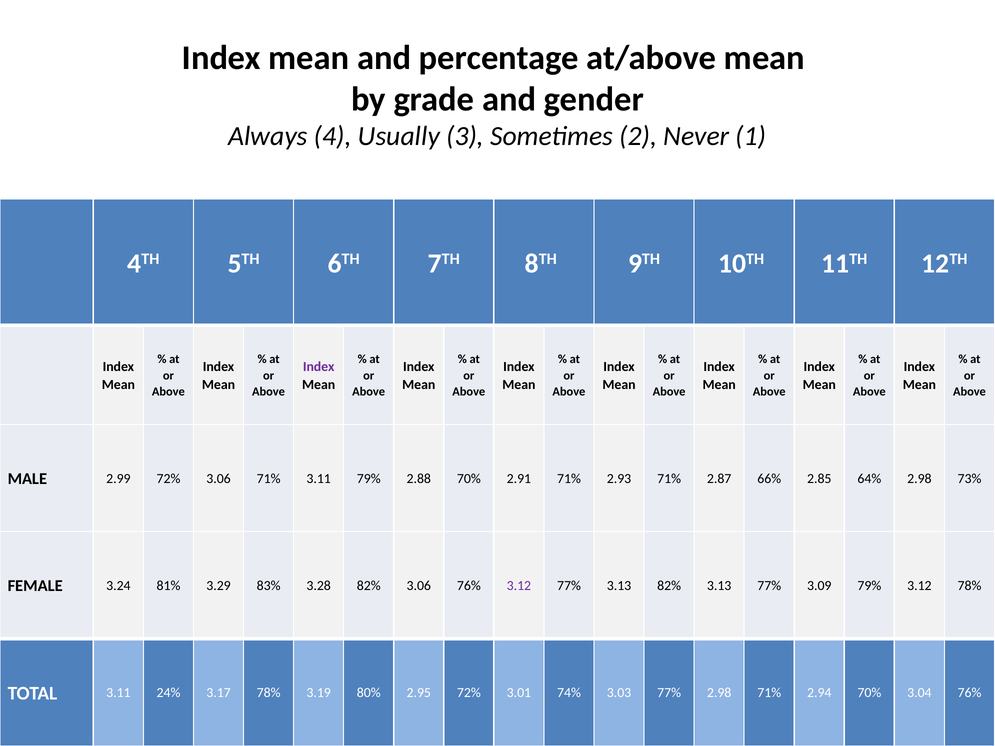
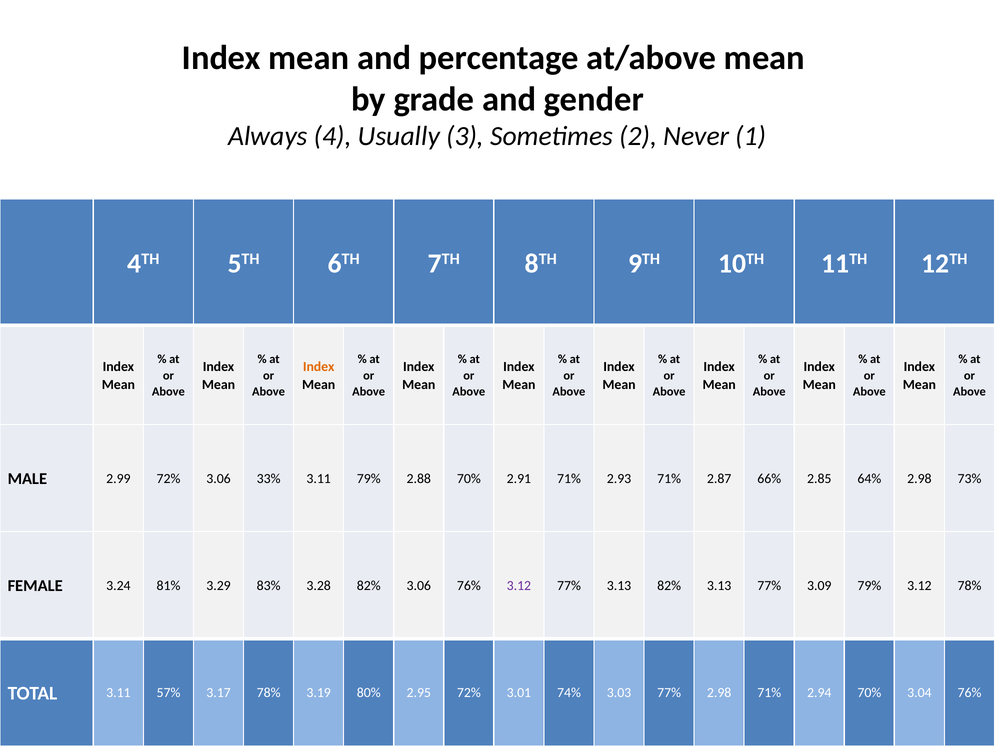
Index at (319, 367) colour: purple -> orange
3.06 71%: 71% -> 33%
24%: 24% -> 57%
